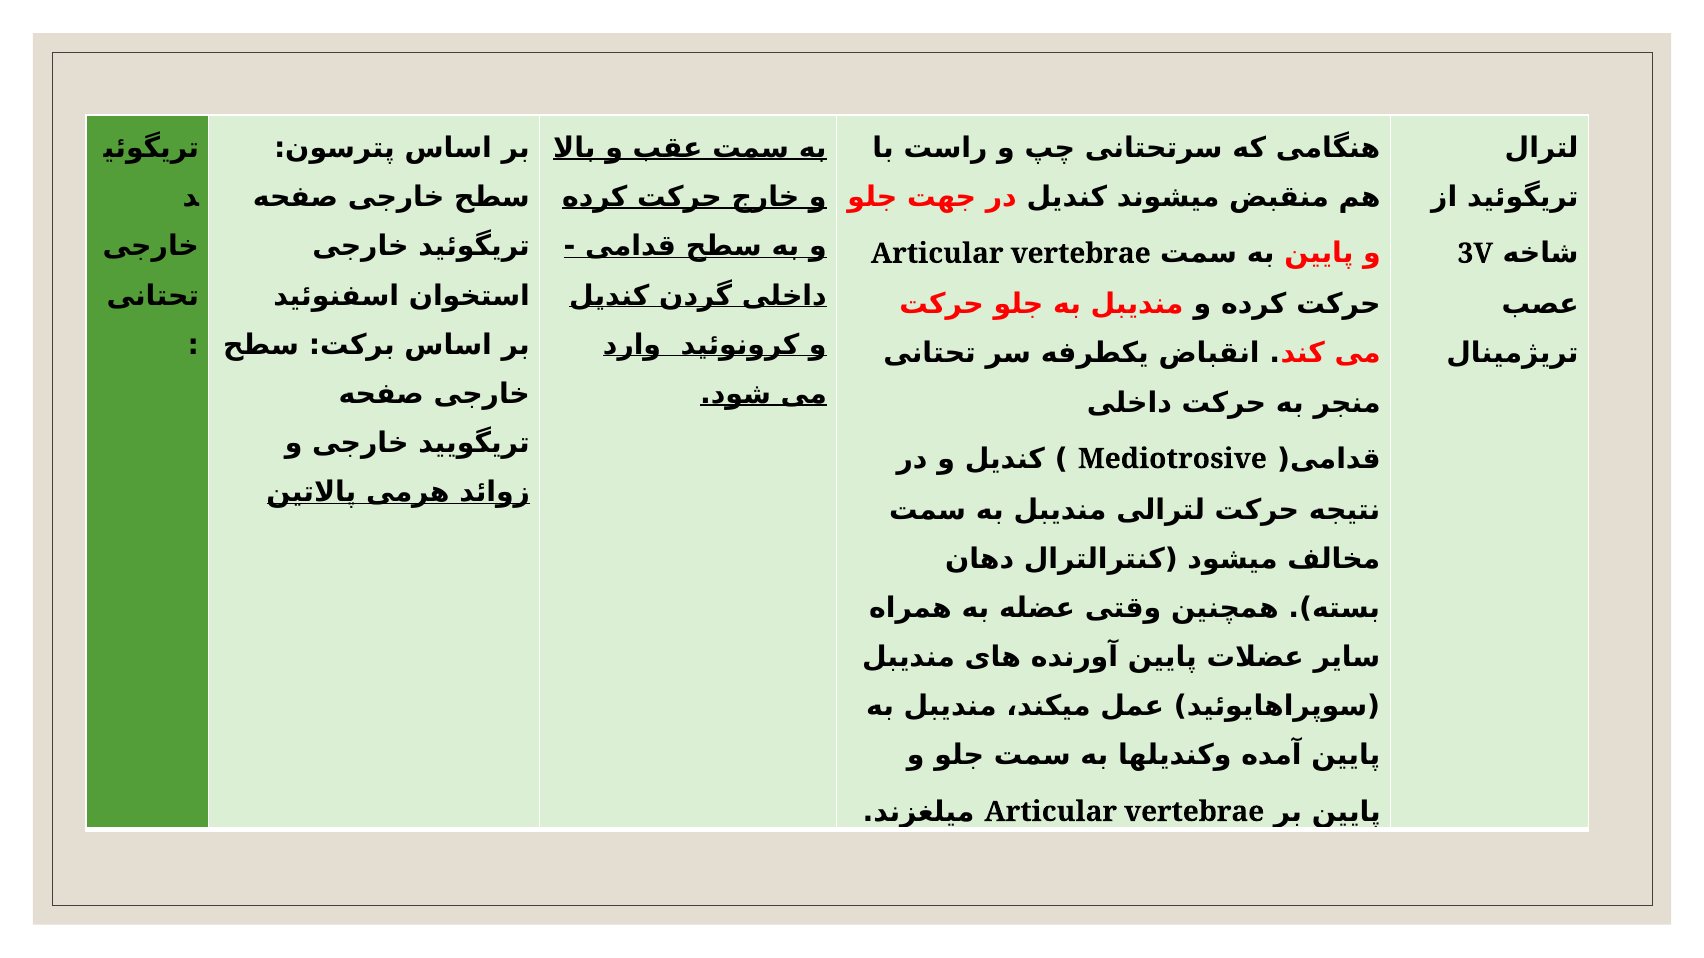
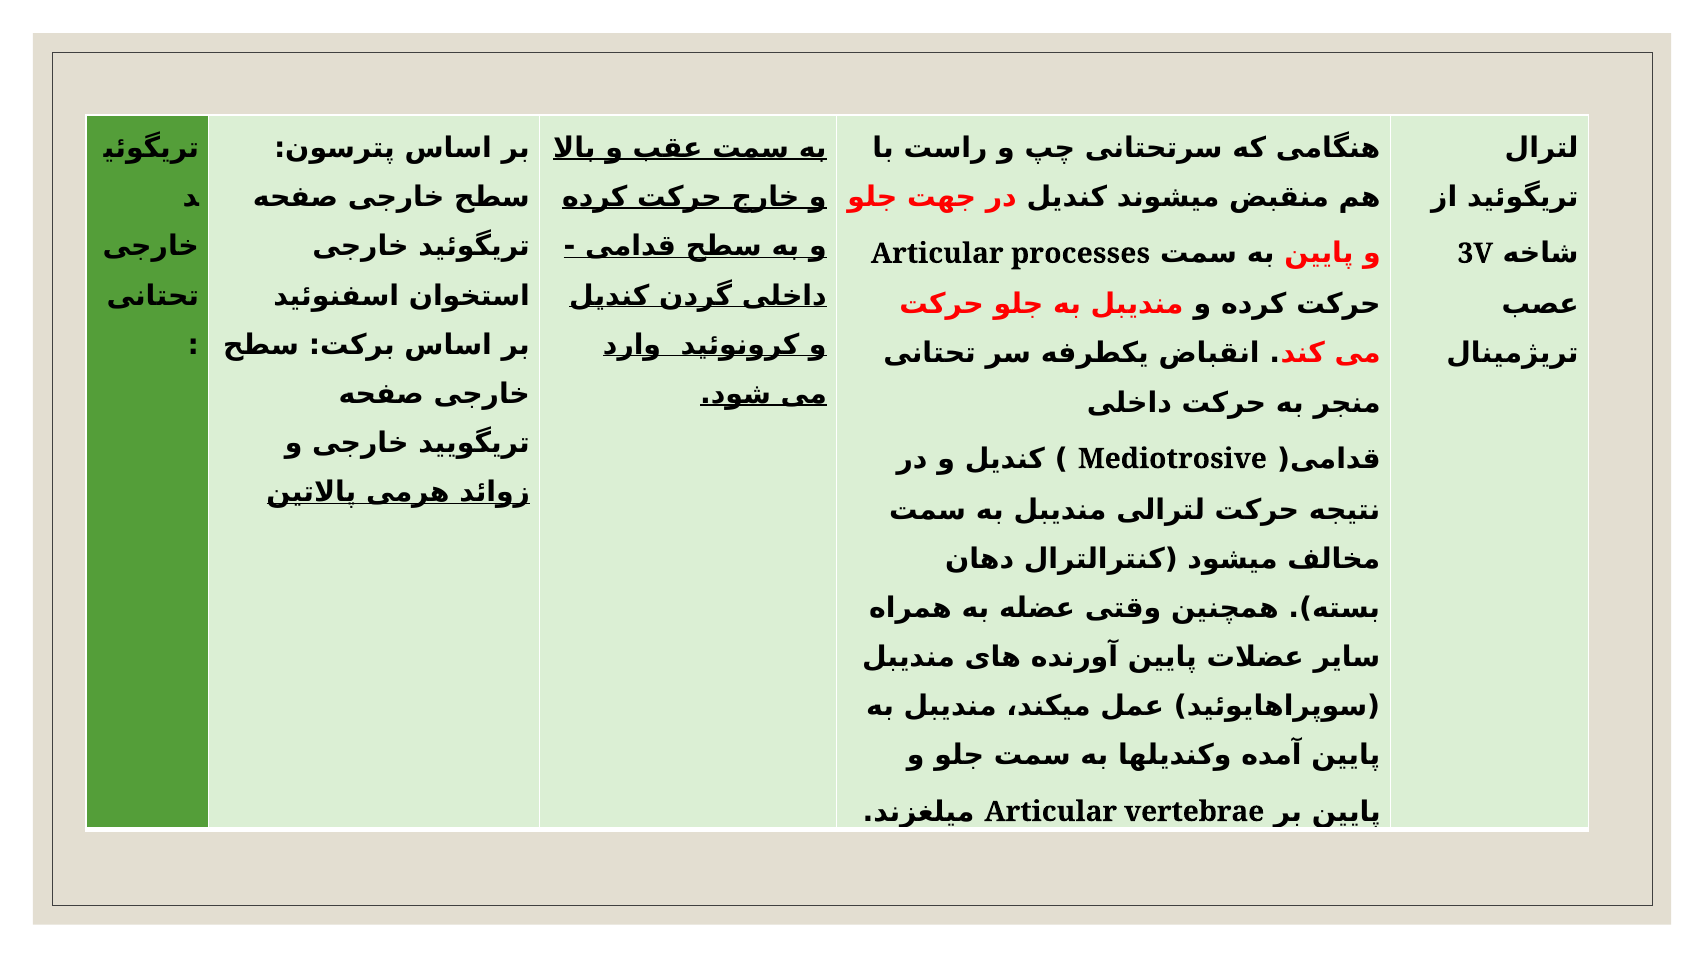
vertebrae at (1081, 254): vertebrae -> processes
